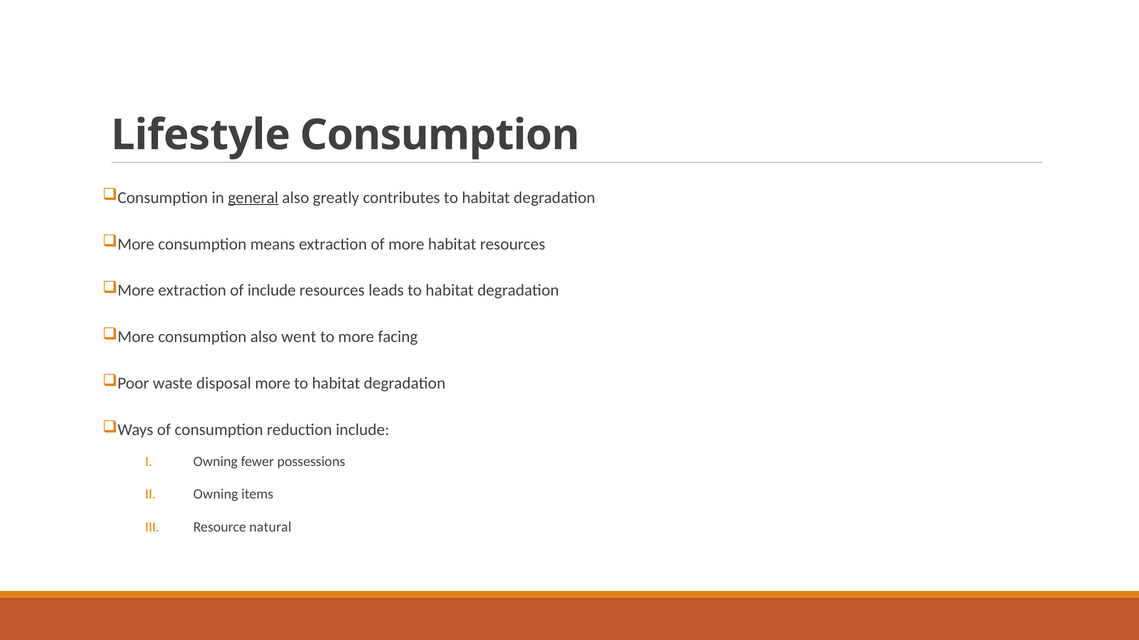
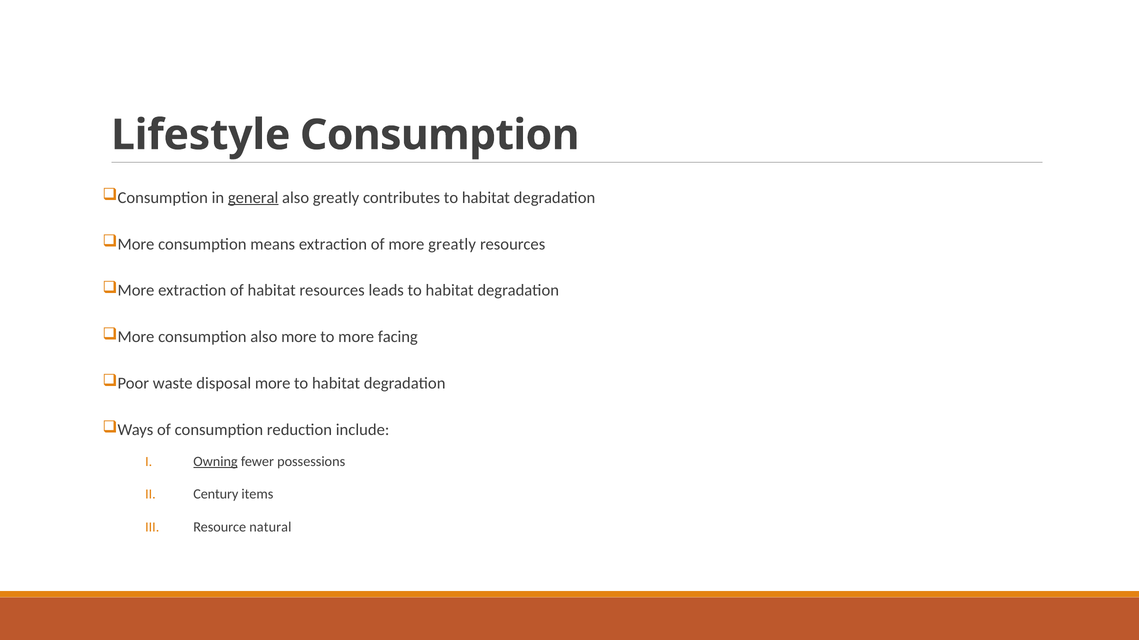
more habitat: habitat -> greatly
of include: include -> habitat
also went: went -> more
Owning at (215, 462) underline: none -> present
Owning at (216, 495): Owning -> Century
